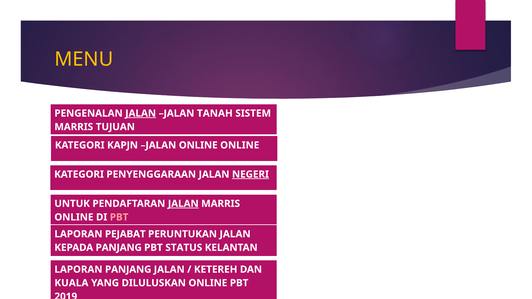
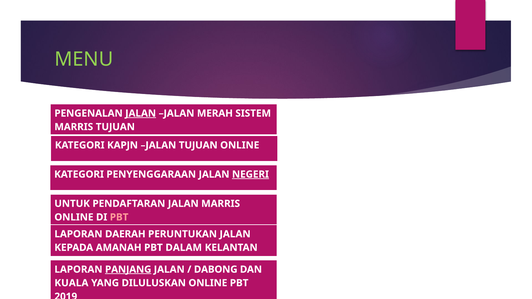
MENU colour: yellow -> light green
TANAH: TANAH -> MERAH
JALAN ONLINE: ONLINE -> TUJUAN
JALAN at (183, 204) underline: present -> none
PEJABAT: PEJABAT -> DAERAH
KEPADA PANJANG: PANJANG -> AMANAH
STATUS: STATUS -> DALAM
PANJANG at (128, 270) underline: none -> present
KETEREH: KETEREH -> DABONG
